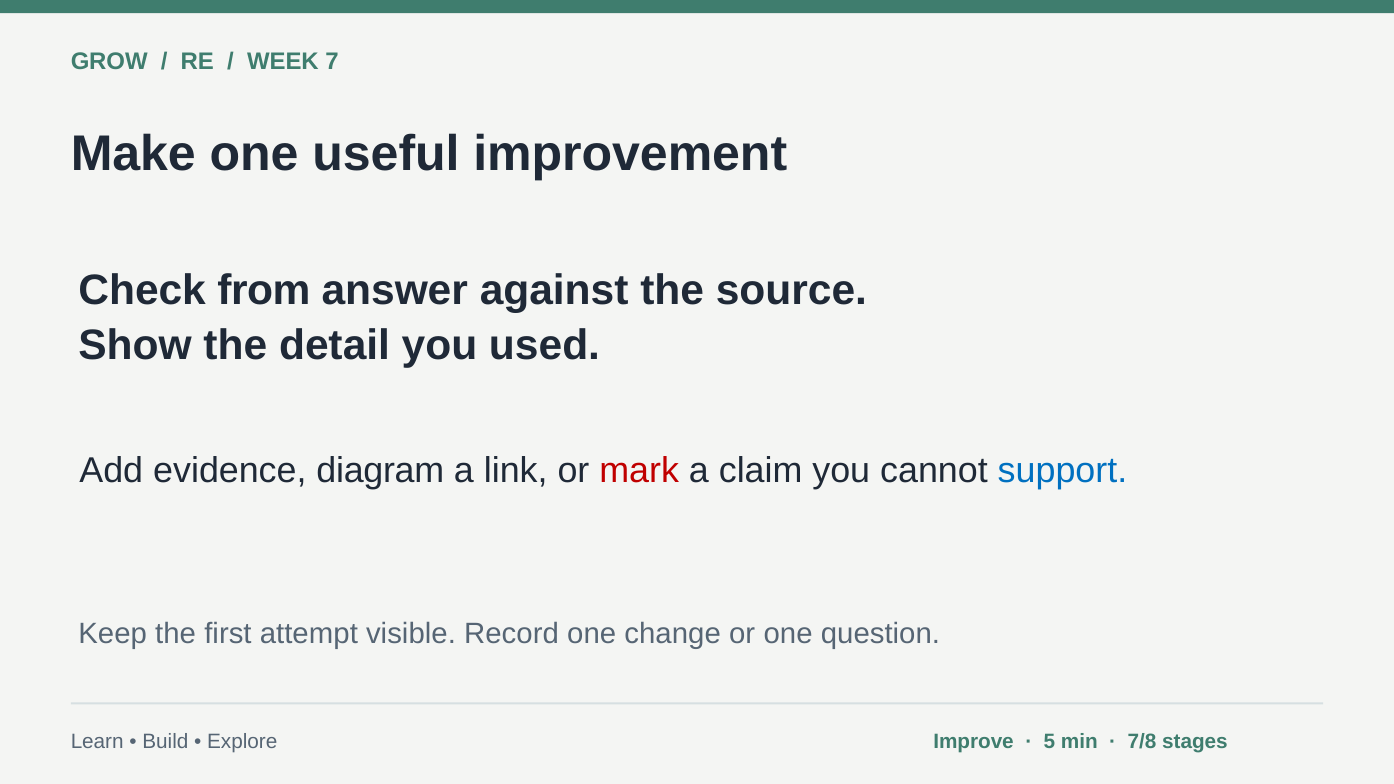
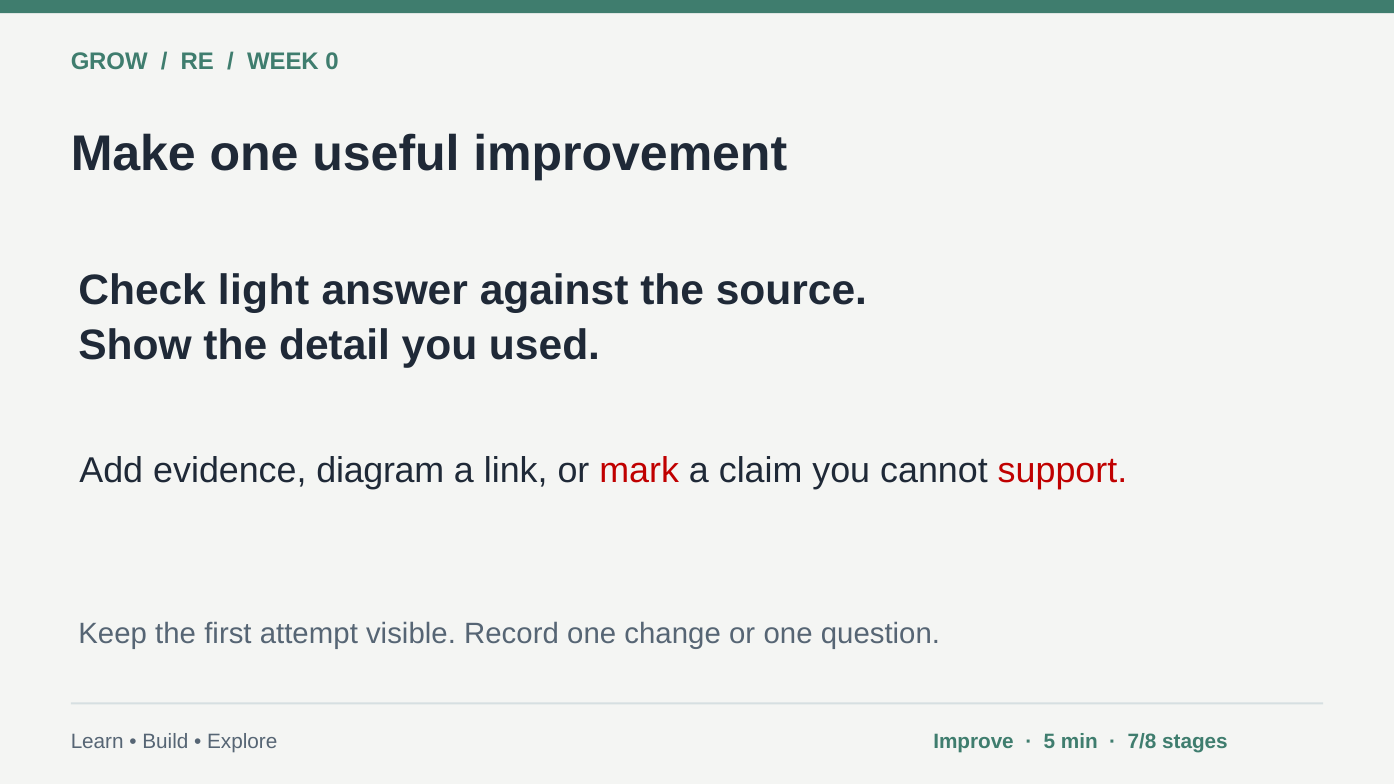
7: 7 -> 0
from: from -> light
support colour: blue -> red
